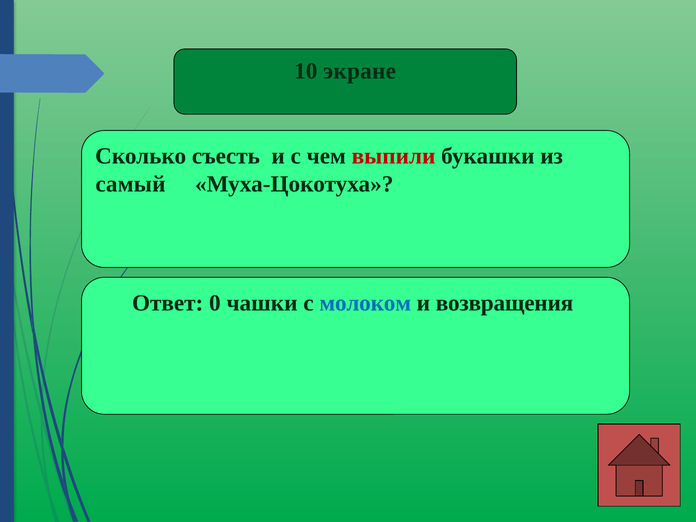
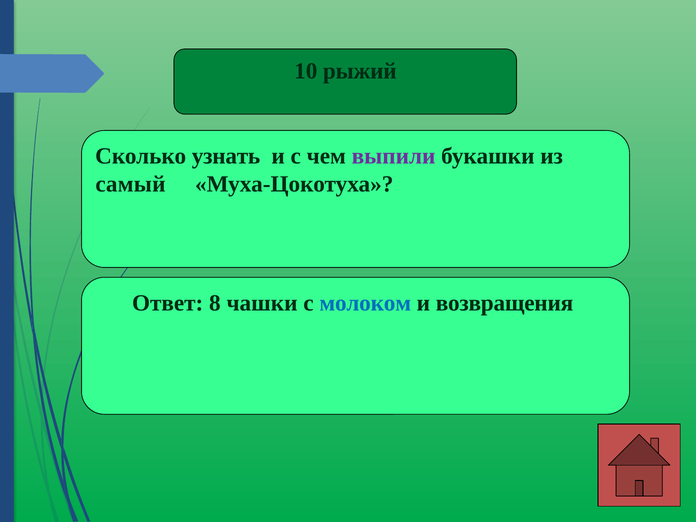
экране: экране -> рыжий
съесть: съесть -> узнать
выпили colour: red -> purple
0: 0 -> 8
